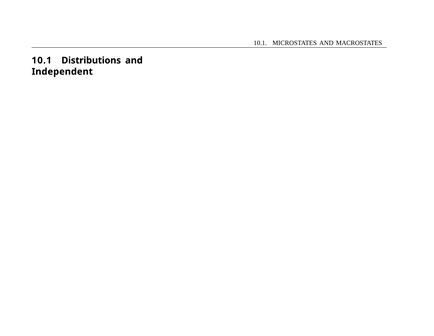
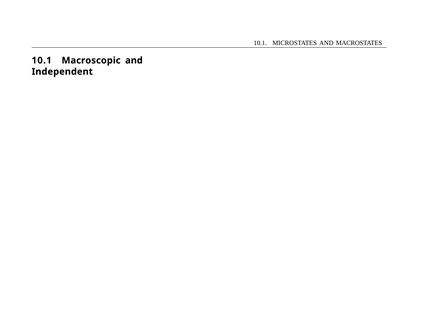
Distributions: Distributions -> Macroscopic
